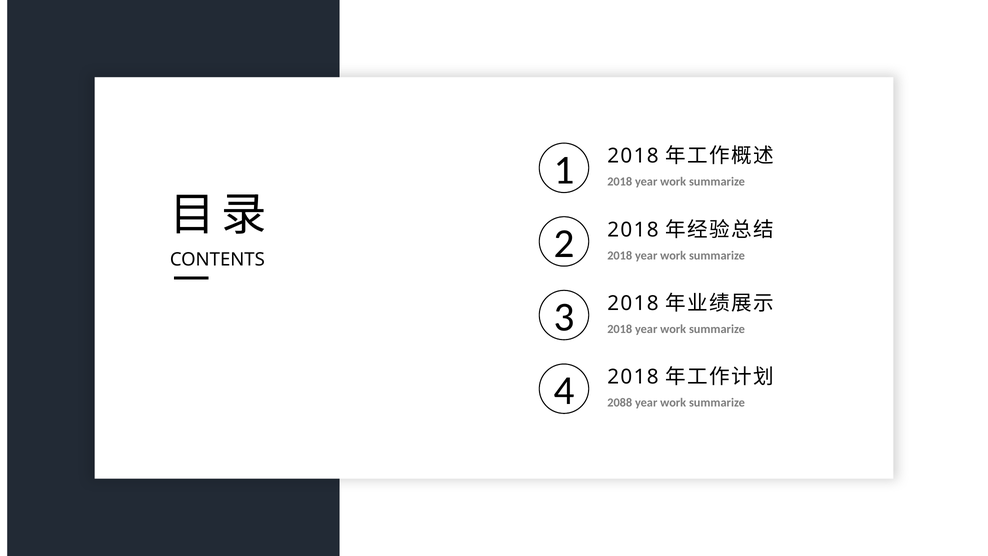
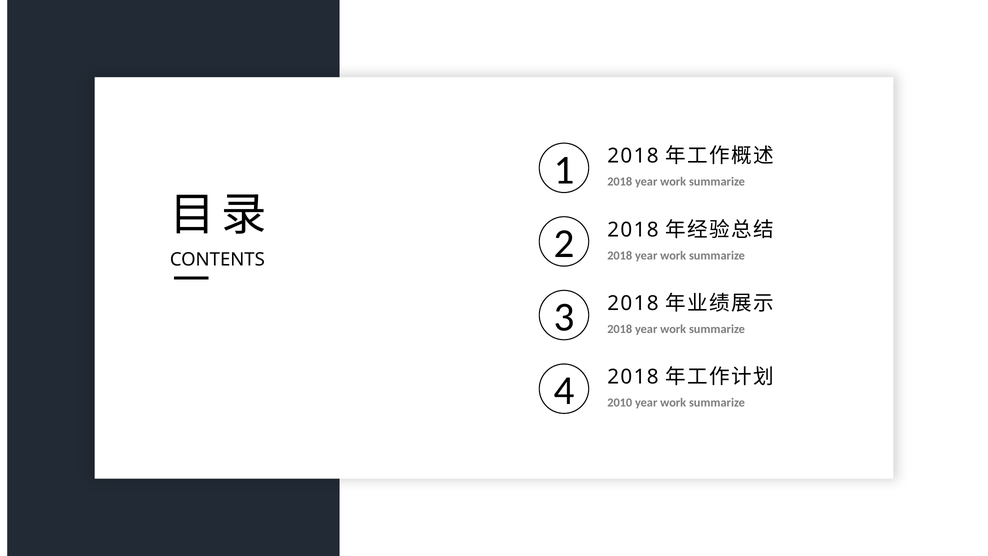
2088: 2088 -> 2010
